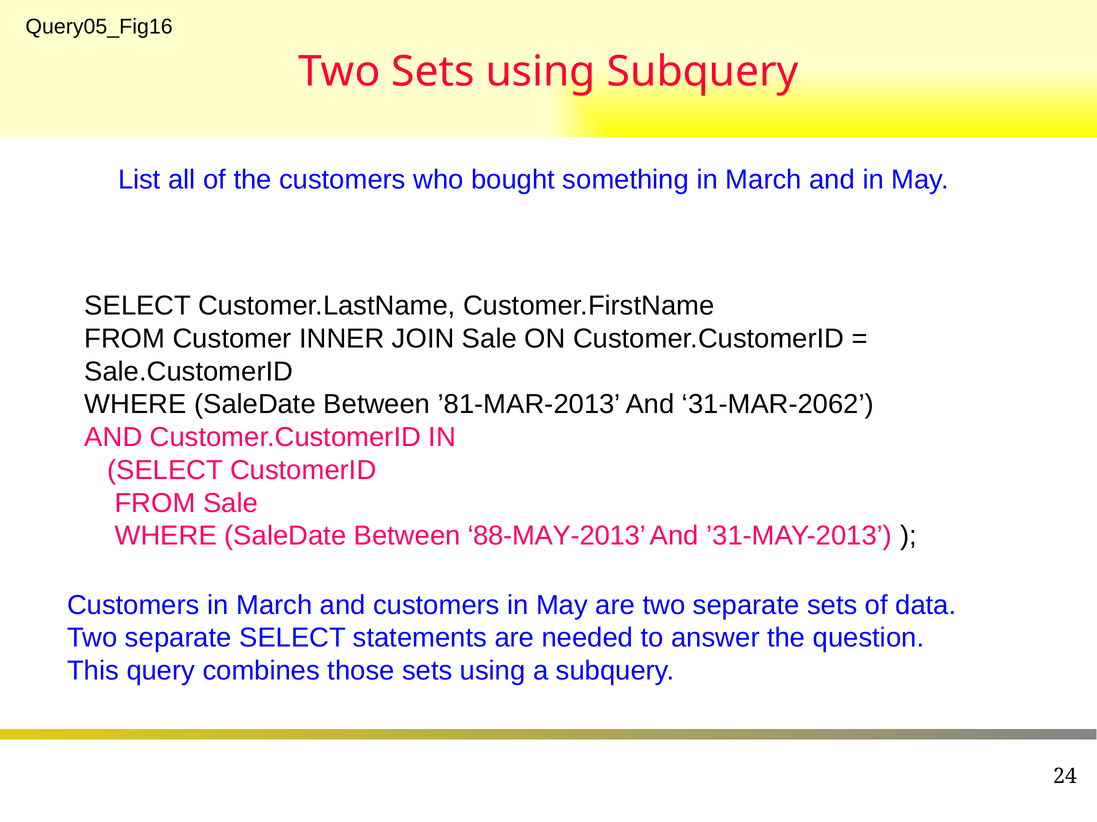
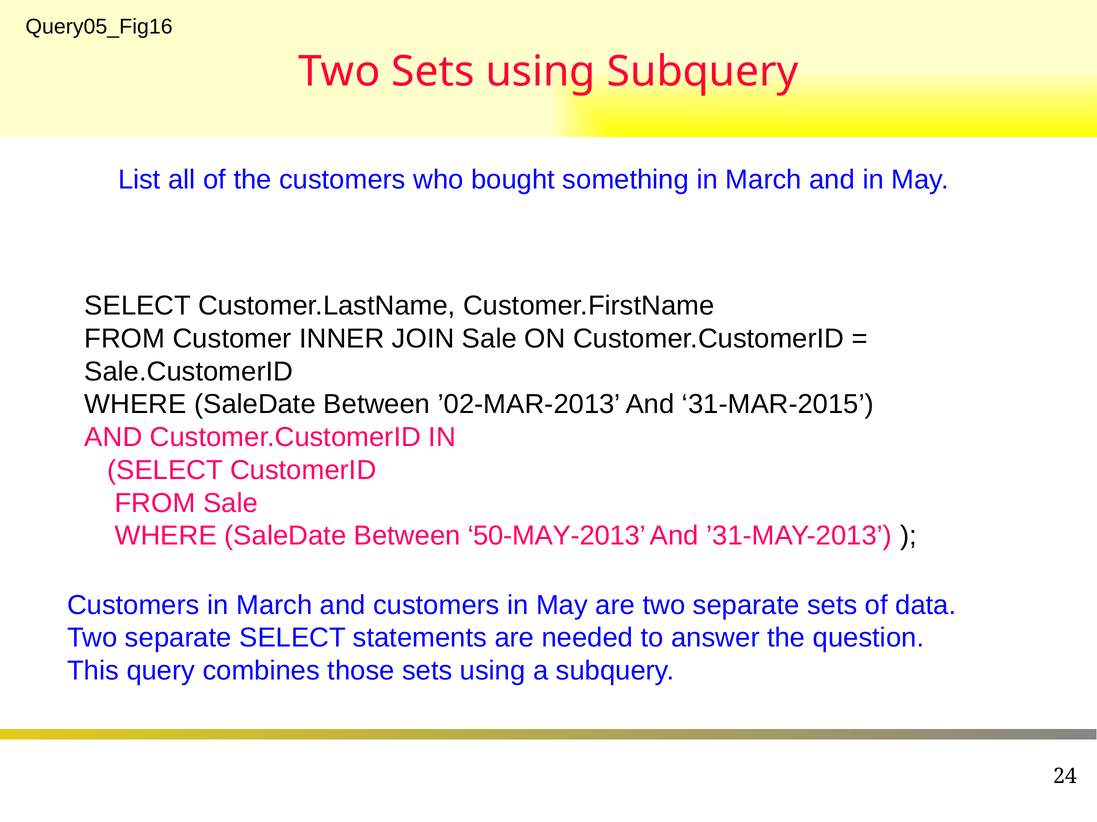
’81-MAR-2013: ’81-MAR-2013 -> ’02-MAR-2013
31-MAR-2062: 31-MAR-2062 -> 31-MAR-2015
88-MAY-2013: 88-MAY-2013 -> 50-MAY-2013
